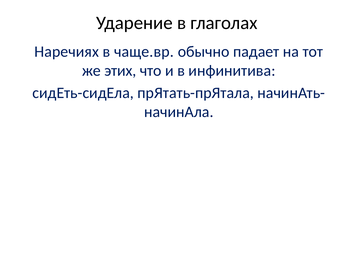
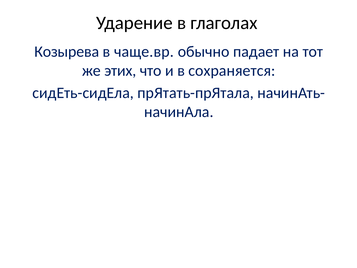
Наречиях: Наречиях -> Козырева
инфинитива: инфинитива -> сохраняется
